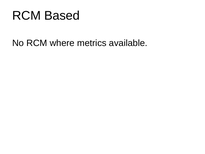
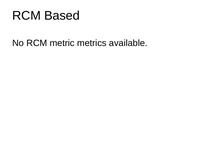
where: where -> metric
